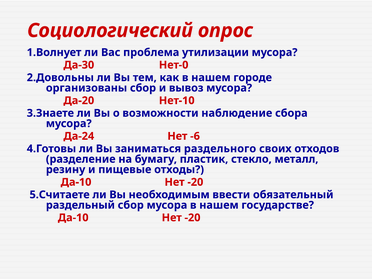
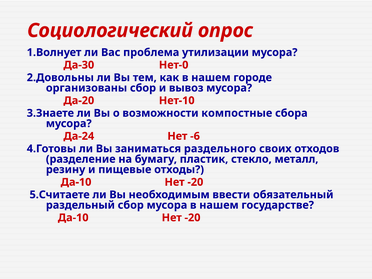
наблюдение: наблюдение -> компостные
